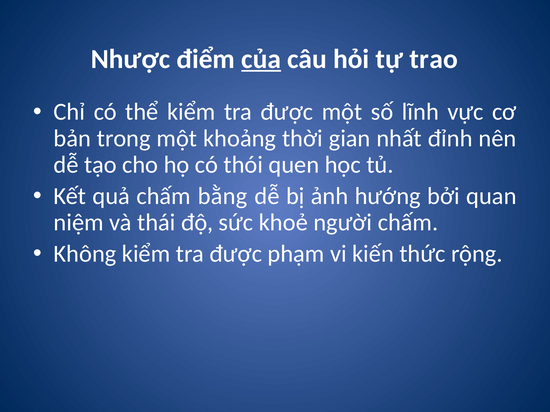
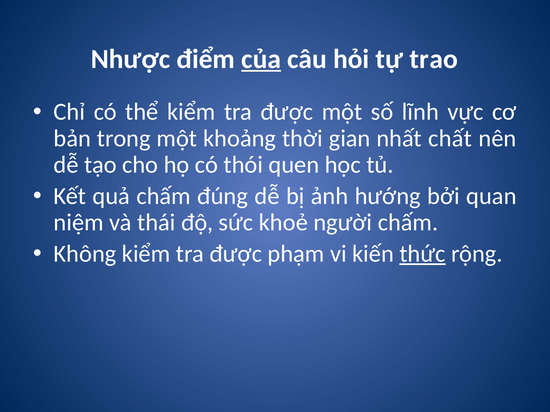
đỉnh: đỉnh -> chất
bằng: bằng -> đúng
thức underline: none -> present
